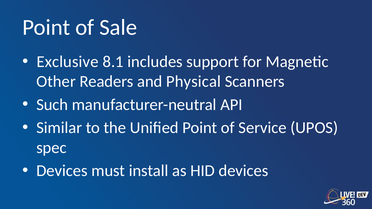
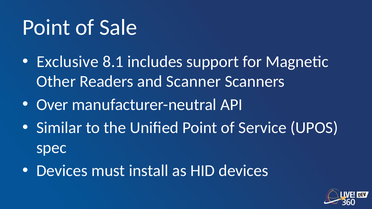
Physical: Physical -> Scanner
Such: Such -> Over
